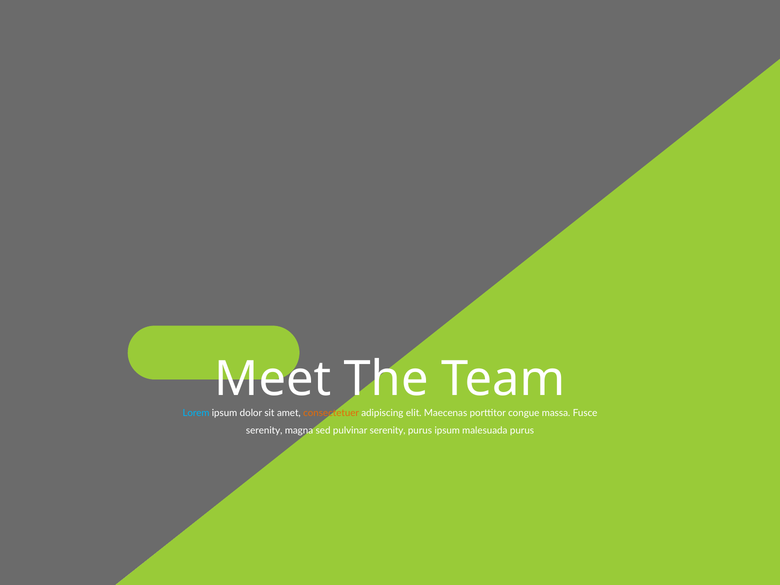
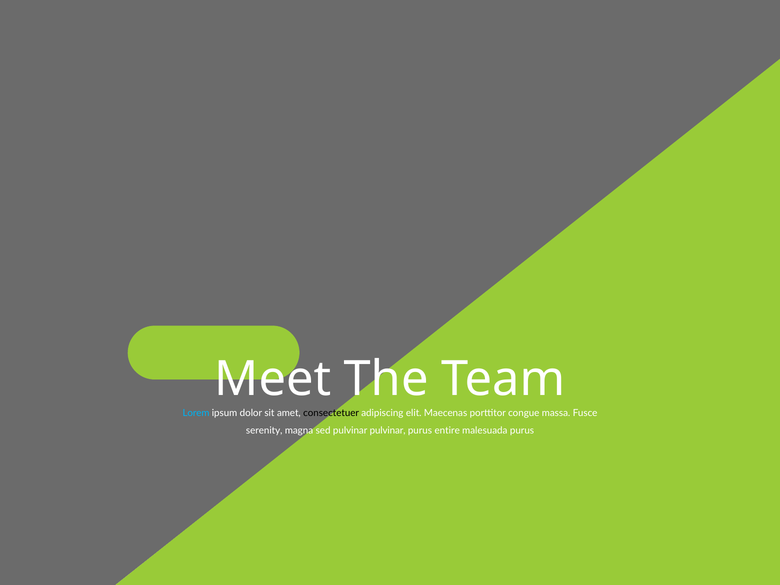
consectetuer colour: orange -> black
pulvinar serenity: serenity -> pulvinar
purus ipsum: ipsum -> entire
